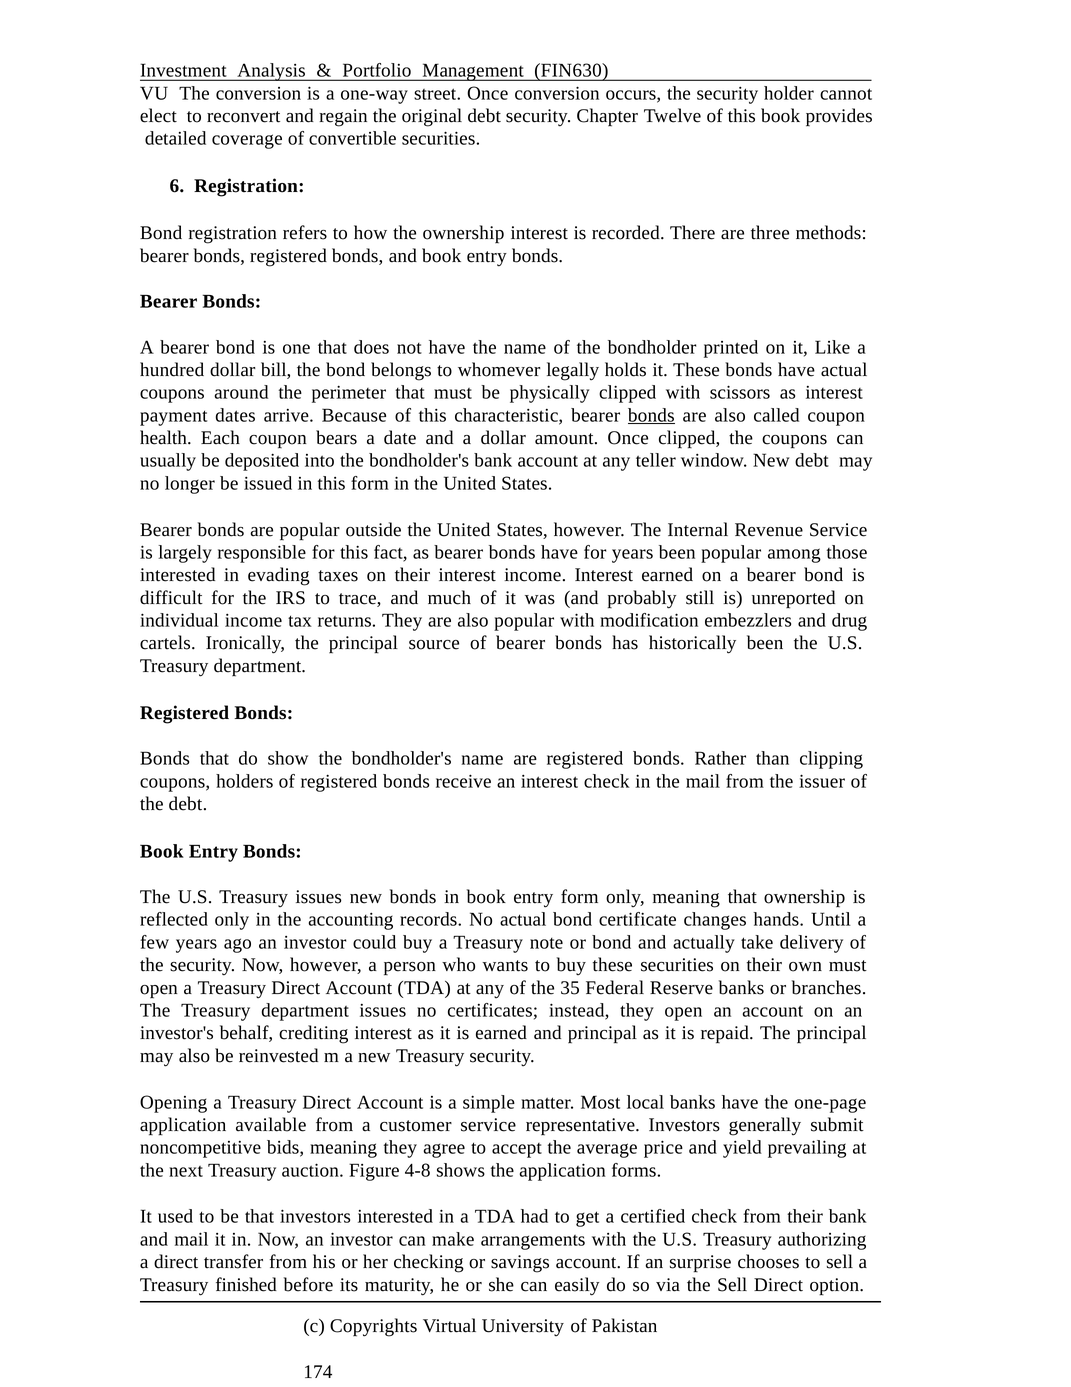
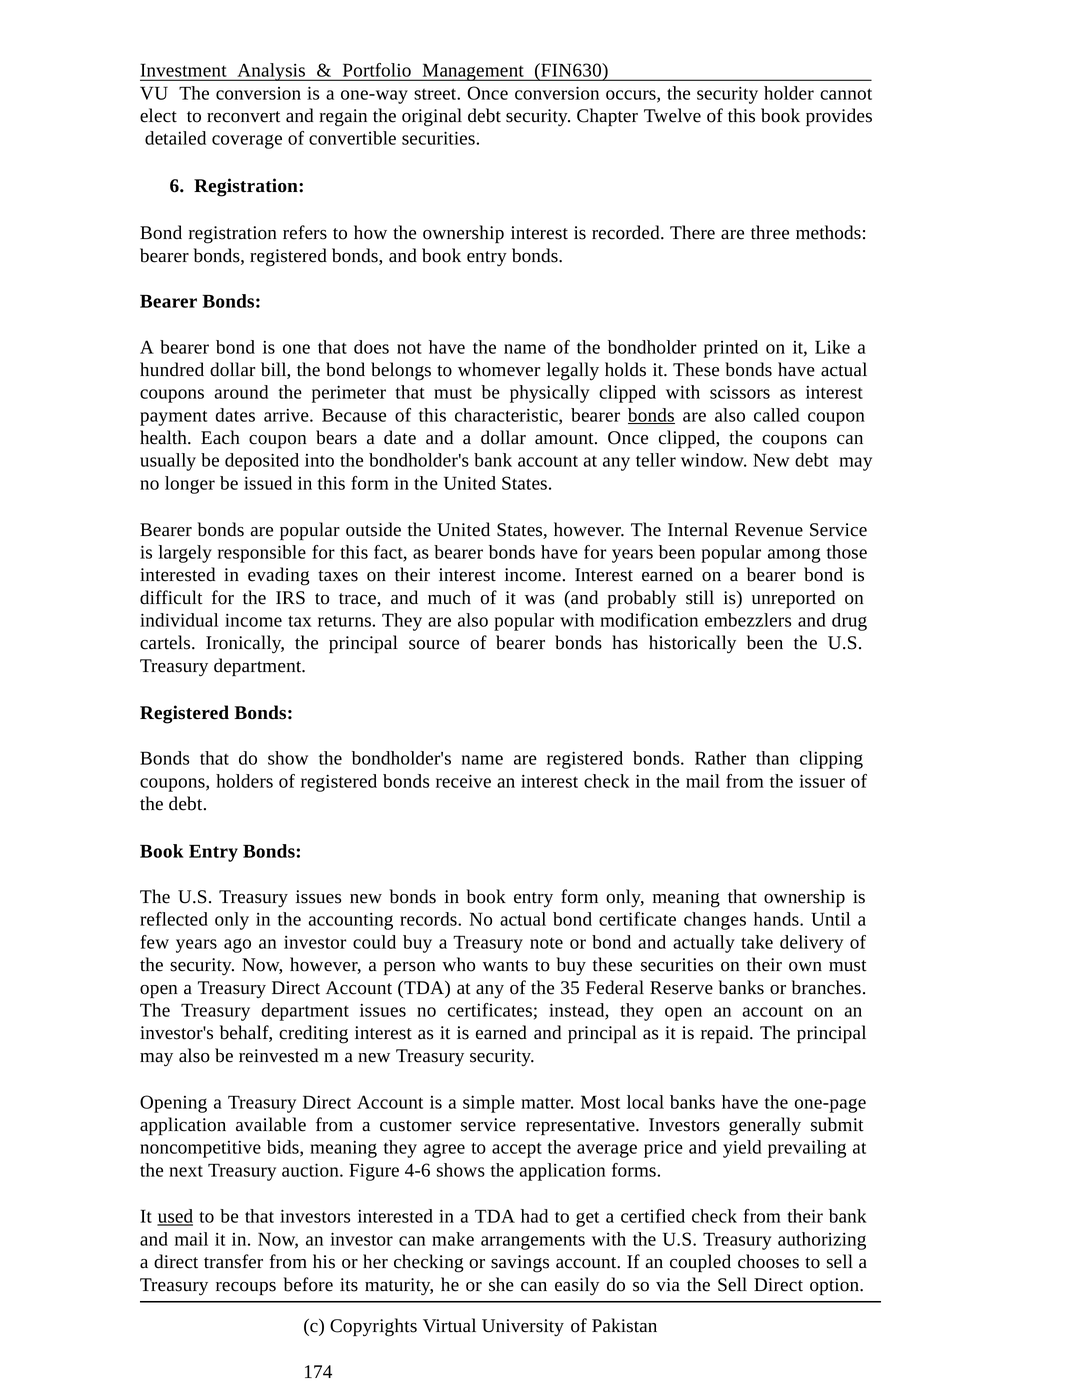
4-8: 4-8 -> 4-6
used underline: none -> present
surprise: surprise -> coupled
finished: finished -> recoups
